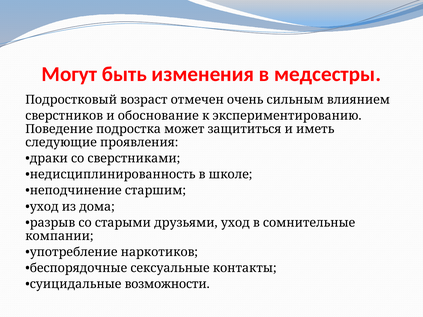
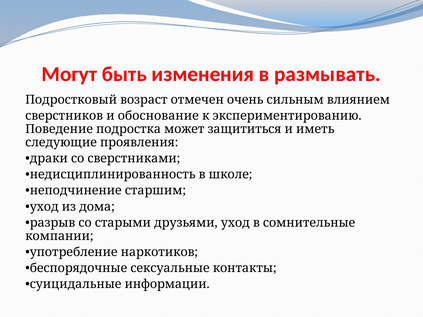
медсестры: медсестры -> размывать
возможности: возможности -> информации
